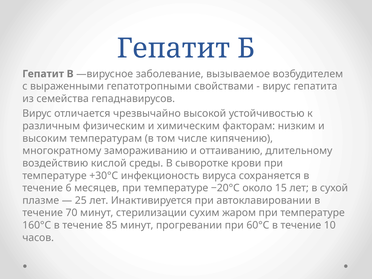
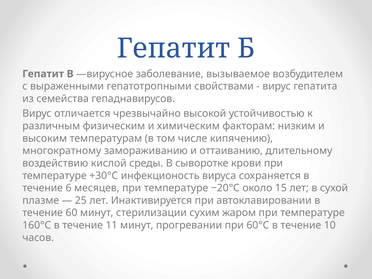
70: 70 -> 60
85: 85 -> 11
